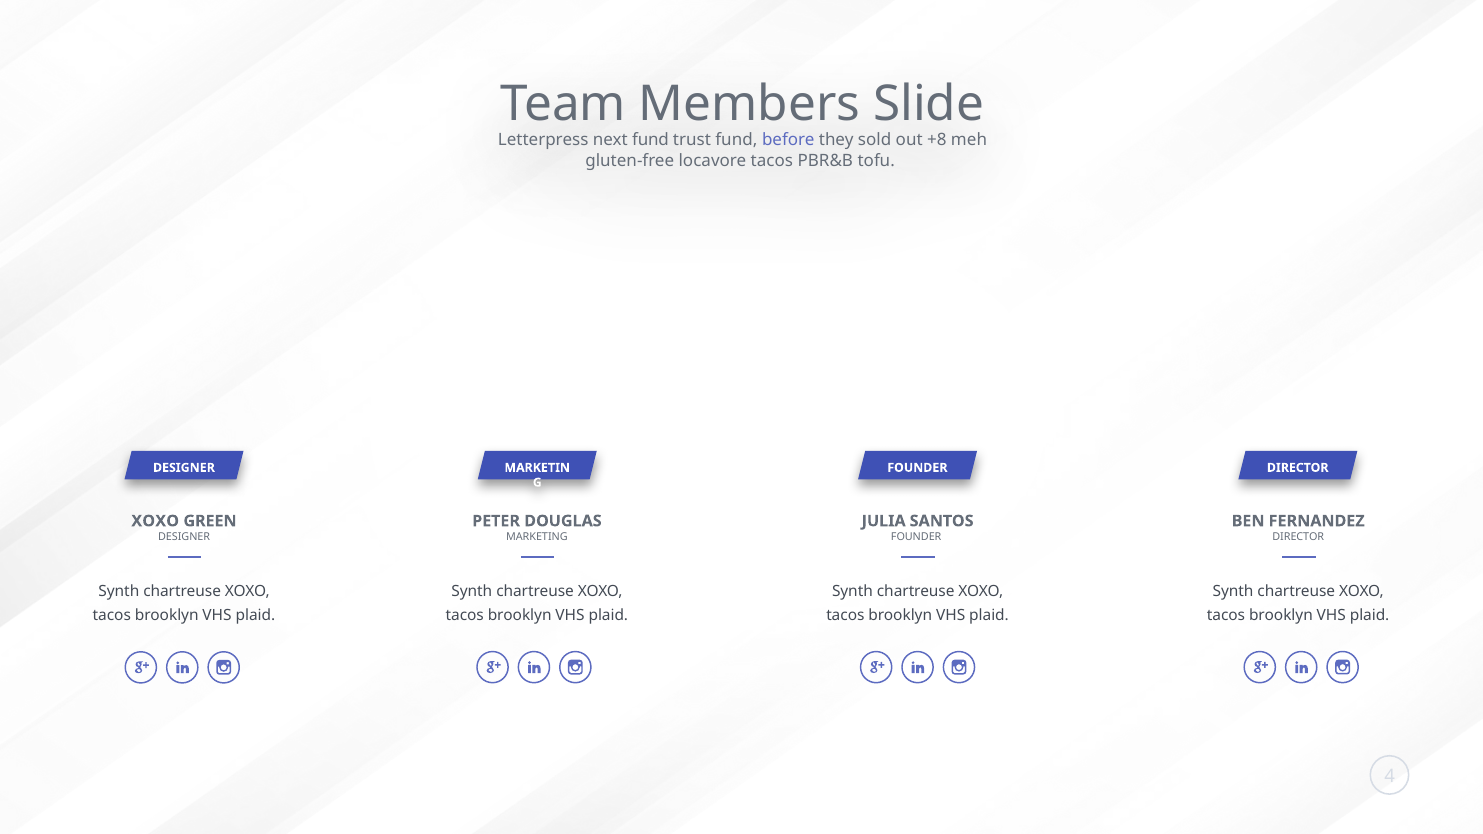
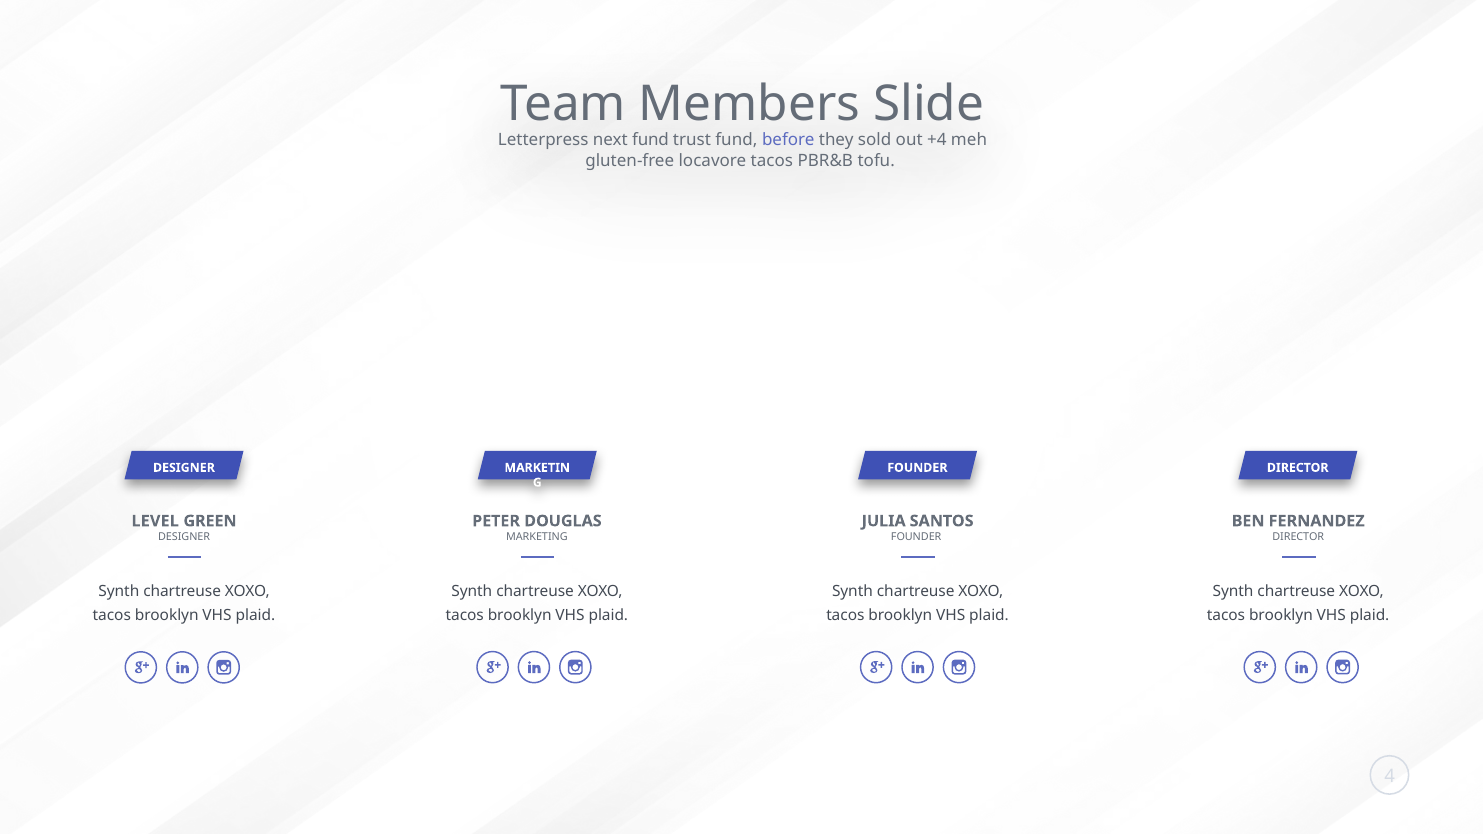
+8: +8 -> +4
XOXO at (155, 521): XOXO -> LEVEL
